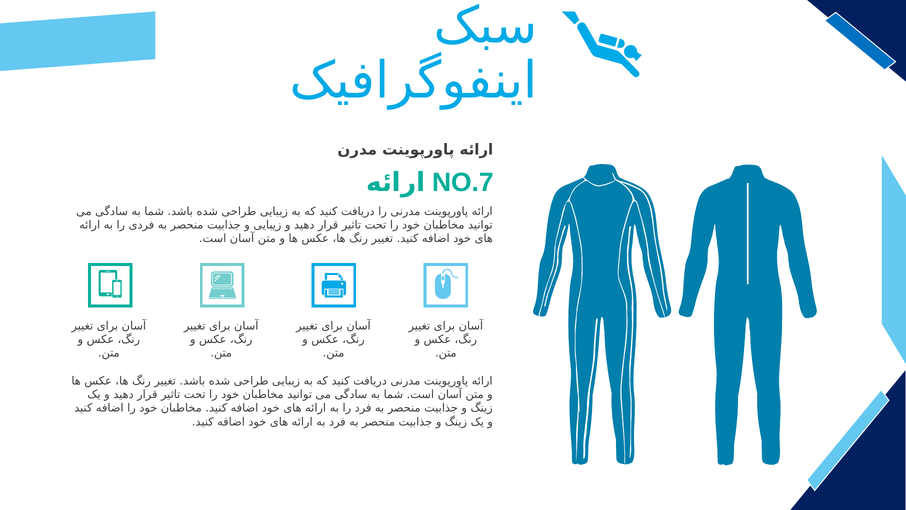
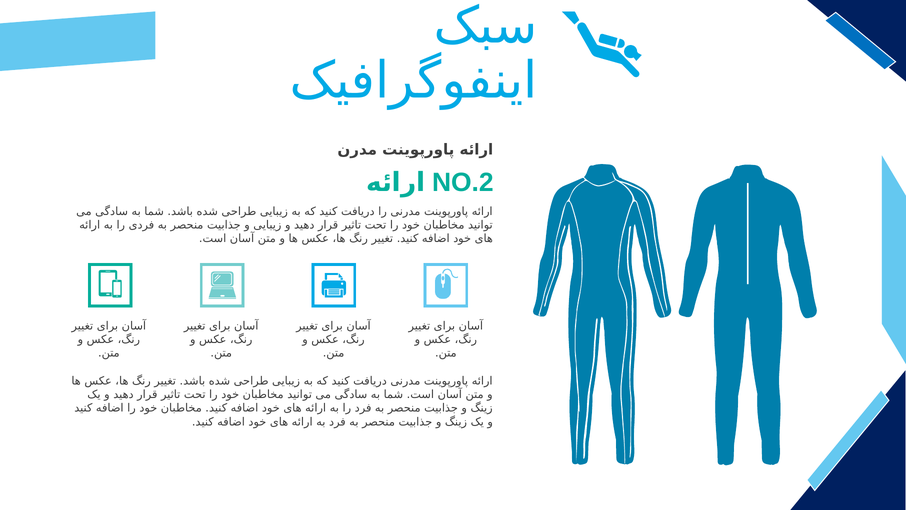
NO.7: NO.7 -> NO.2
